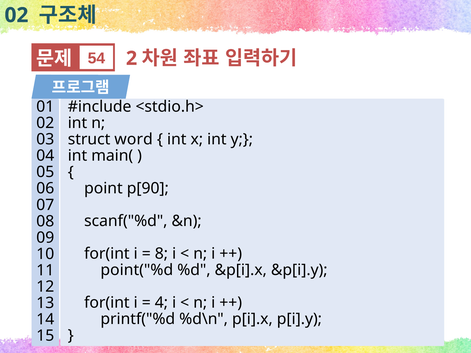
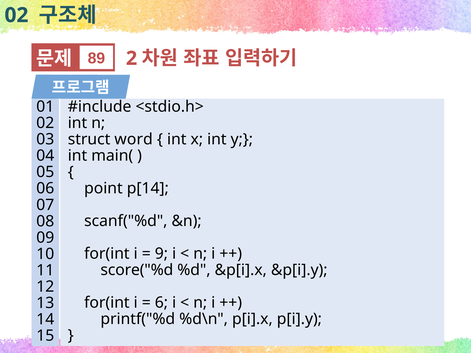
54: 54 -> 89
p[90: p[90 -> p[14
8: 8 -> 9
point("%d: point("%d -> score("%d
4: 4 -> 6
